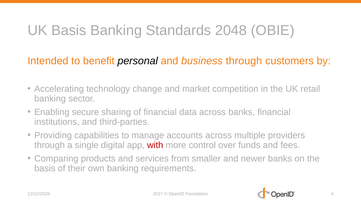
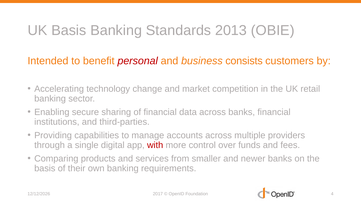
2048: 2048 -> 2013
personal colour: black -> red
business through: through -> consists
